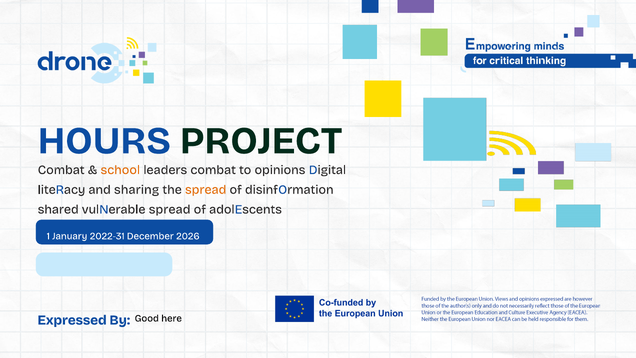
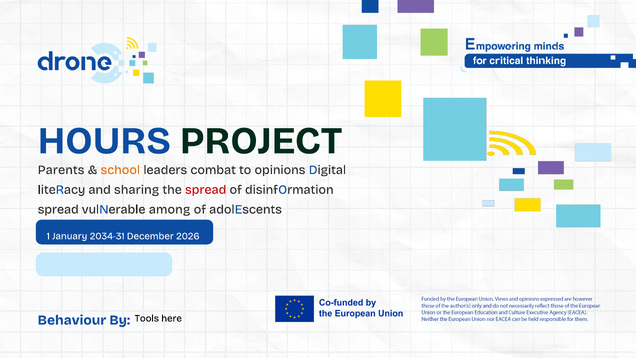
Combat at (61, 170): Combat -> Parents
spread at (206, 189) colour: orange -> red
shared at (58, 209): shared -> spread
vulNerable spread: spread -> among
2022-31: 2022-31 -> 2034-31
Expressed: Expressed -> Behaviour
Good: Good -> Tools
